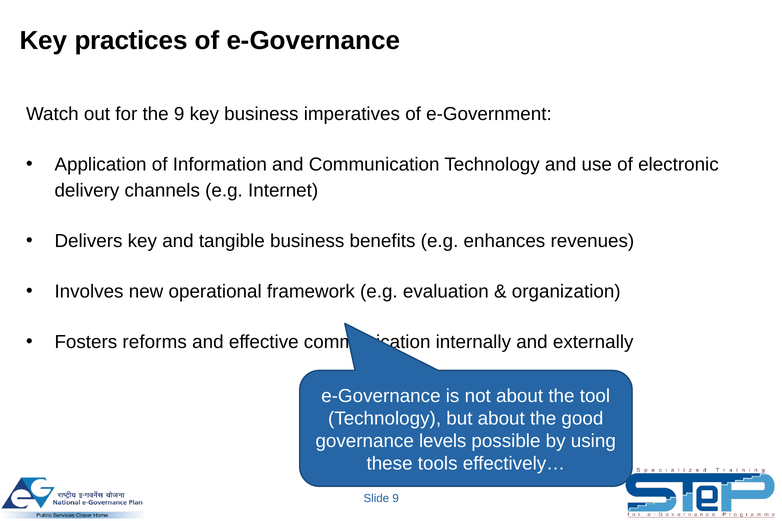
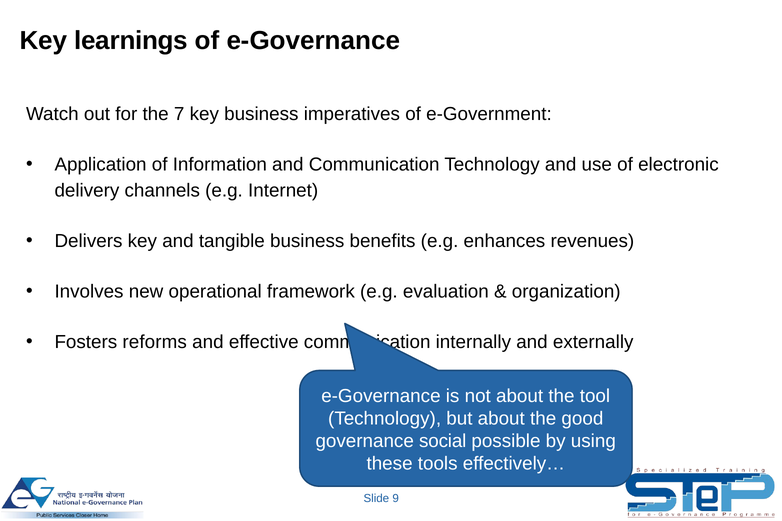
practices: practices -> learnings
the 9: 9 -> 7
levels: levels -> social
